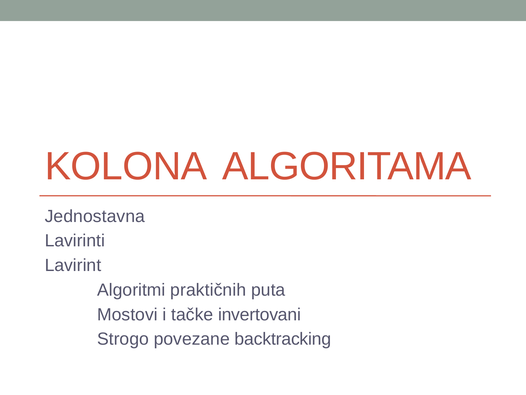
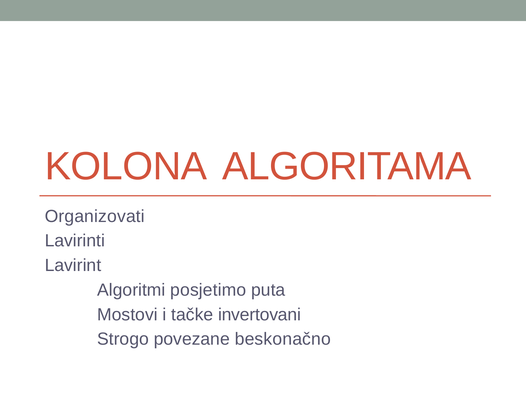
Jednostavna: Jednostavna -> Organizovati
praktičnih: praktičnih -> posjetimo
backtracking: backtracking -> beskonačno
